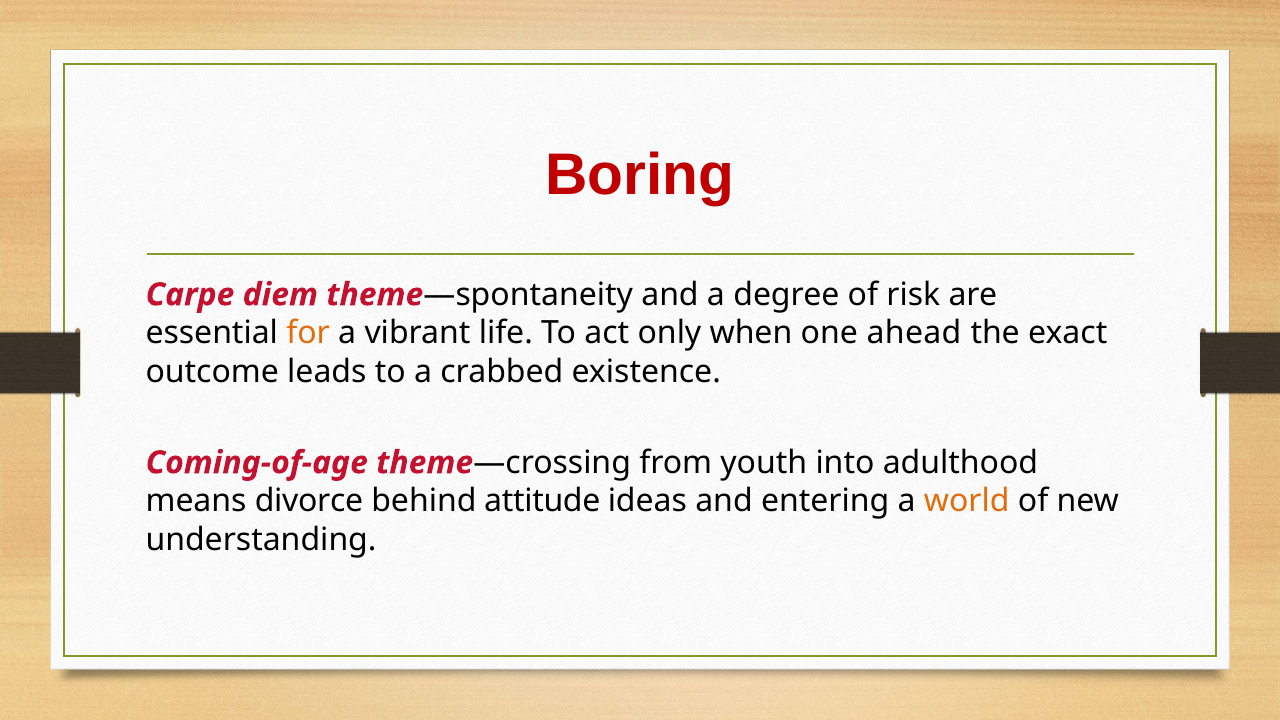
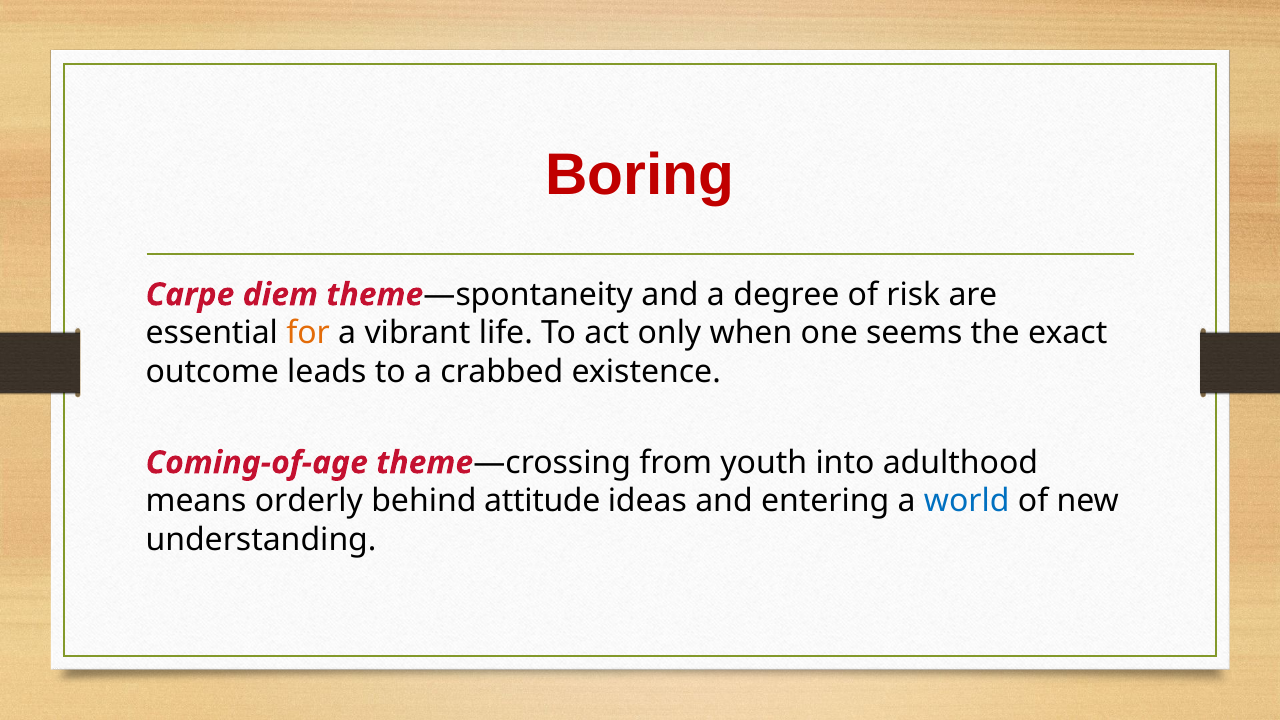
ahead: ahead -> seems
divorce: divorce -> orderly
world colour: orange -> blue
